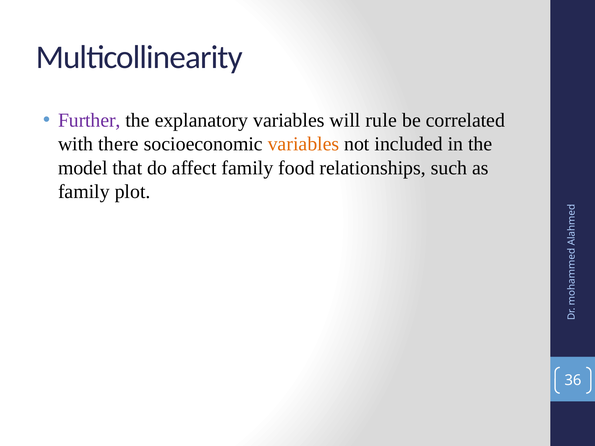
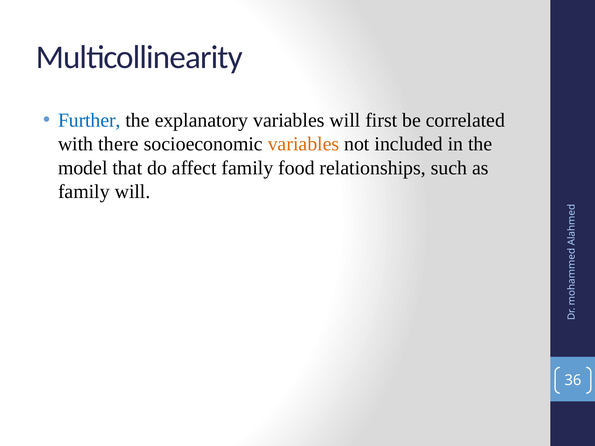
Further colour: purple -> blue
rule: rule -> first
family plot: plot -> will
